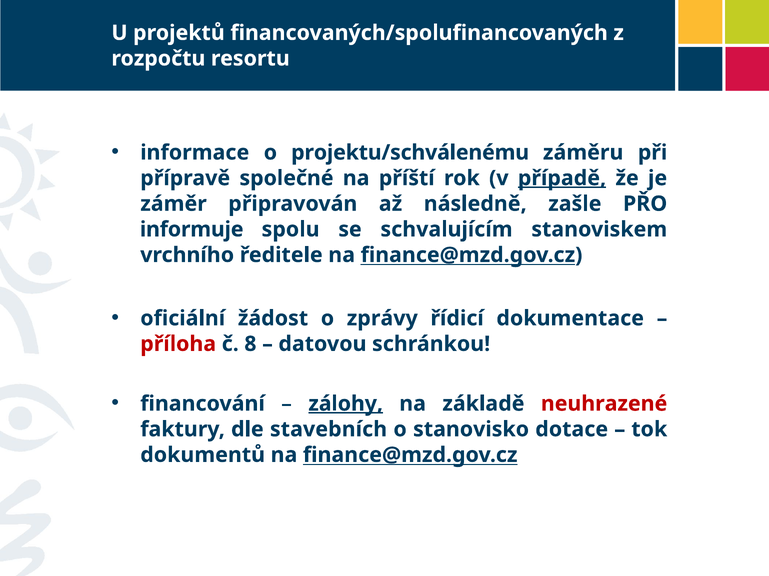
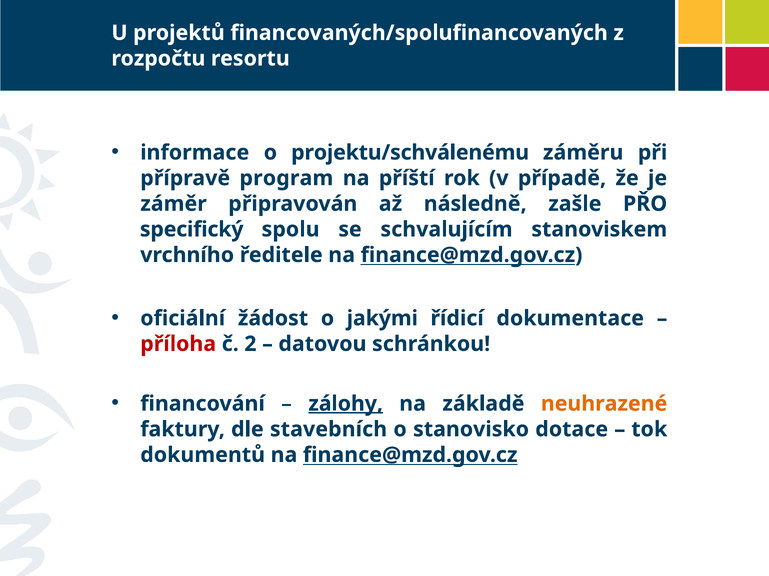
společné: společné -> program
případě underline: present -> none
informuje: informuje -> specifický
zprávy: zprávy -> jakými
8: 8 -> 2
neuhrazené colour: red -> orange
